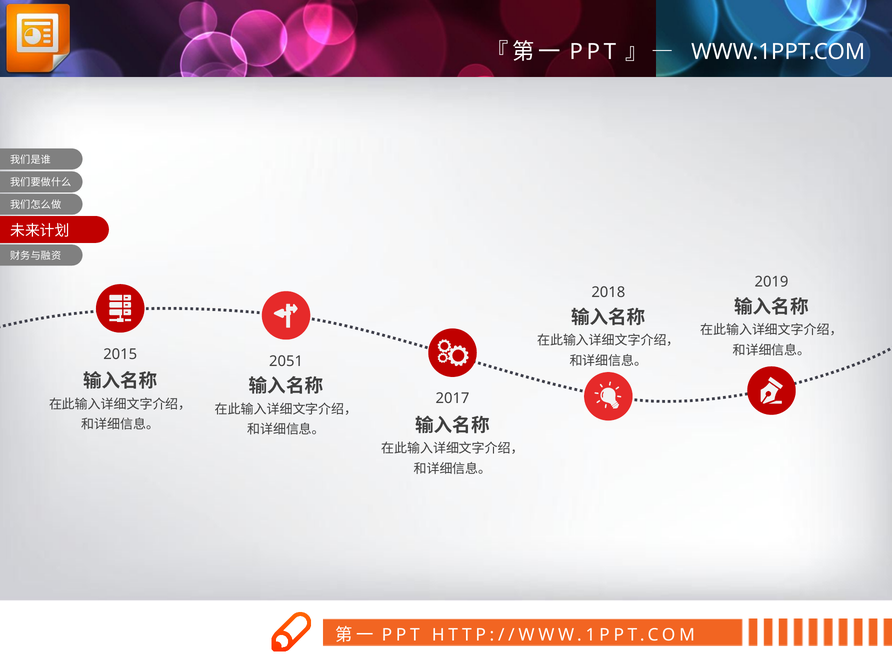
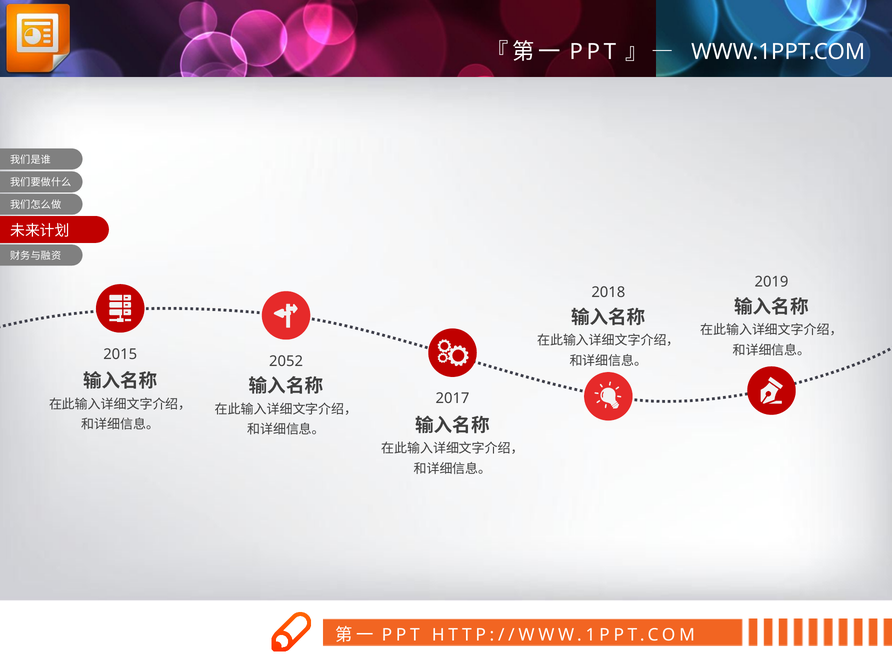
2051: 2051 -> 2052
